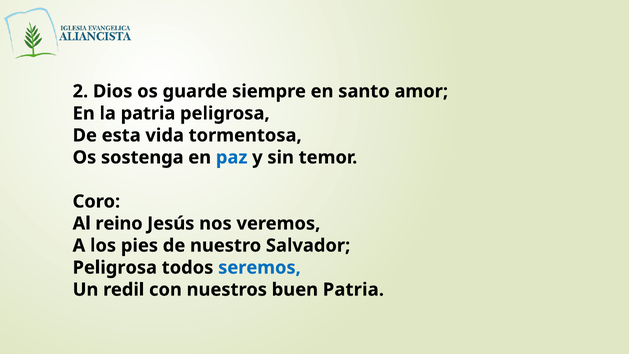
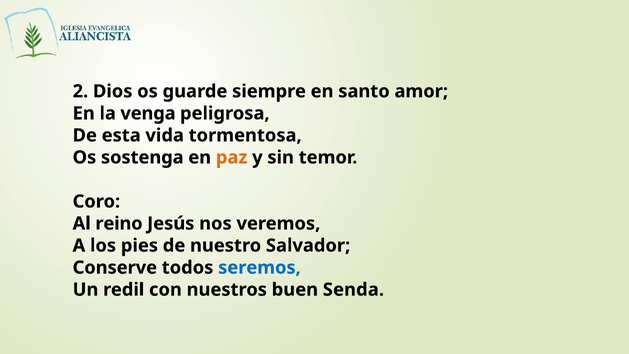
la patria: patria -> venga
paz colour: blue -> orange
Peligrosa at (115, 267): Peligrosa -> Conserve
buen Patria: Patria -> Senda
